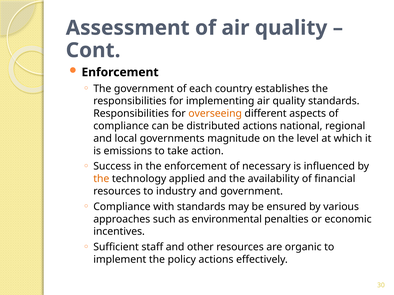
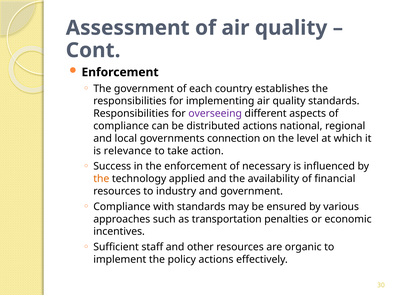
overseeing colour: orange -> purple
magnitude: magnitude -> connection
emissions: emissions -> relevance
environmental: environmental -> transportation
